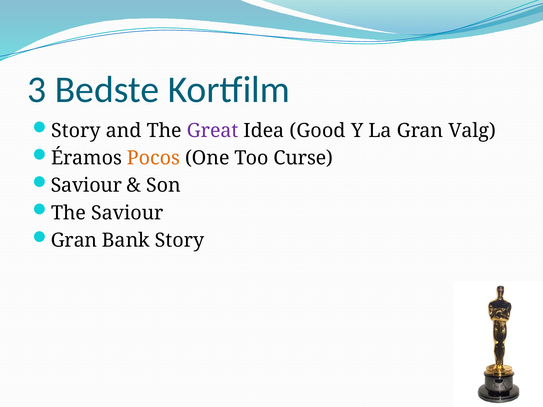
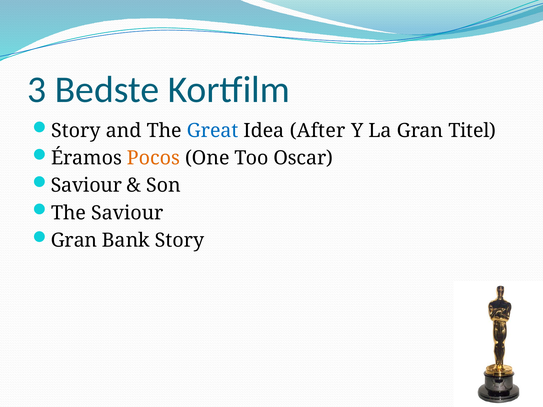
Great colour: purple -> blue
Good: Good -> After
Valg: Valg -> Titel
Curse: Curse -> Oscar
